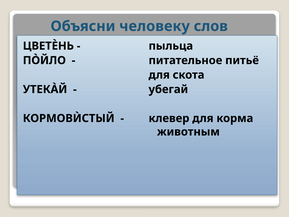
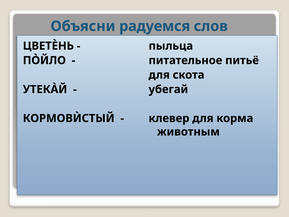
человеку: человеку -> радуемся
